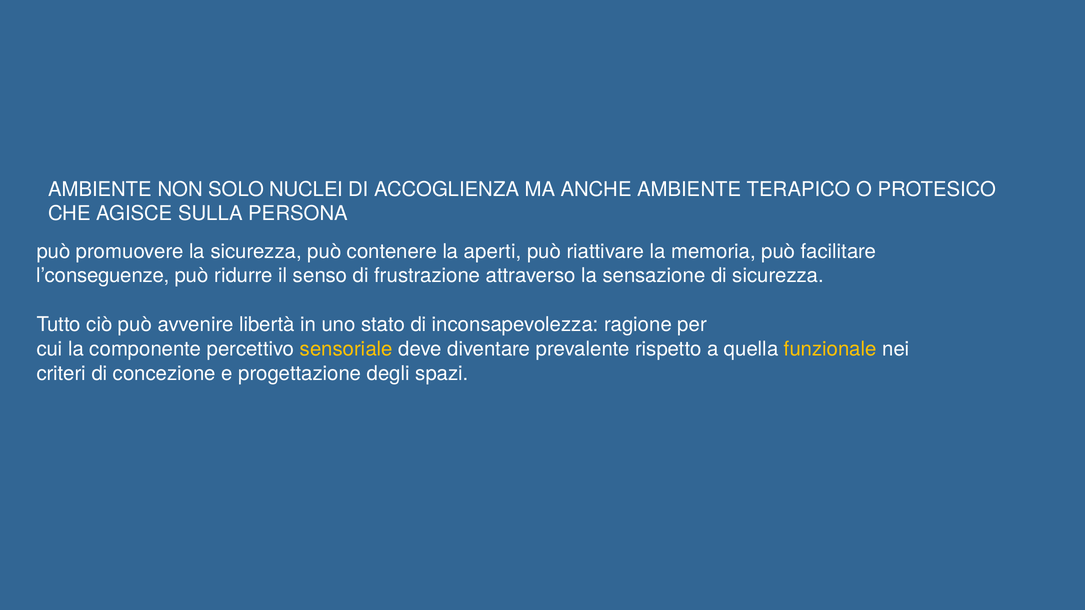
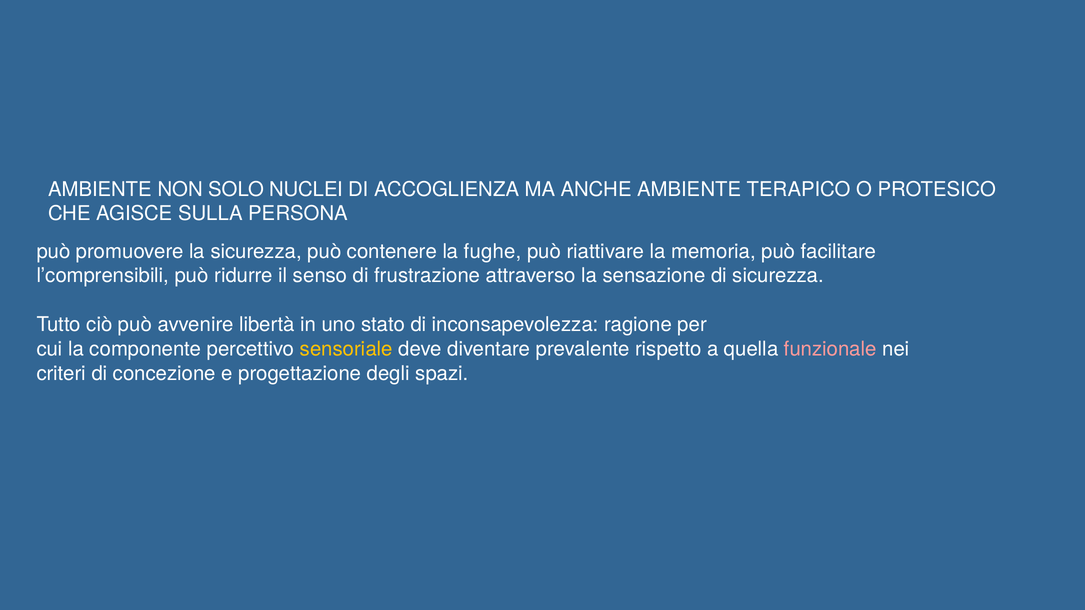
aperti: aperti -> fughe
l’conseguenze: l’conseguenze -> l’comprensibili
funzionale colour: yellow -> pink
